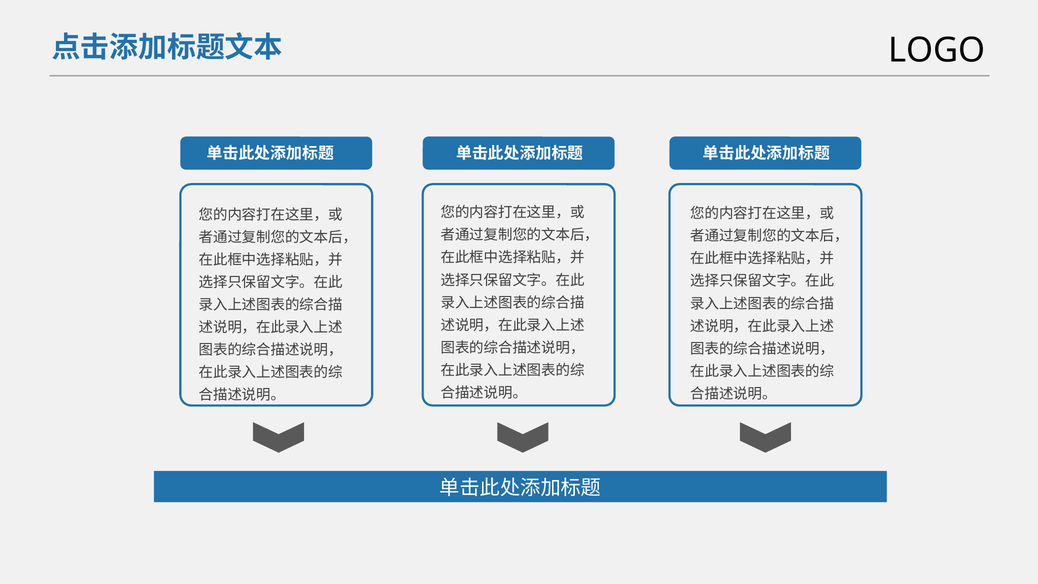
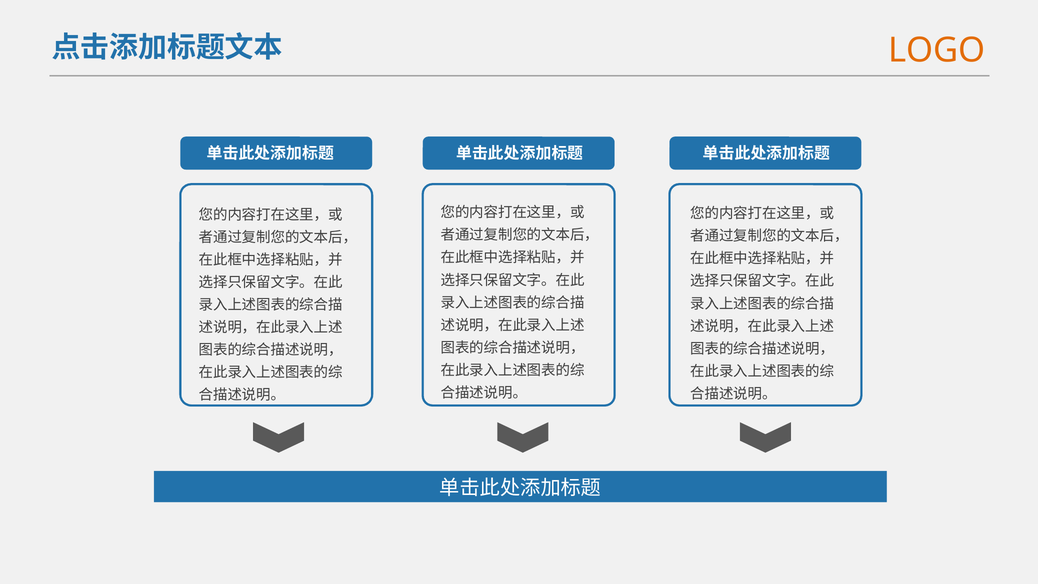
LOGO colour: black -> orange
